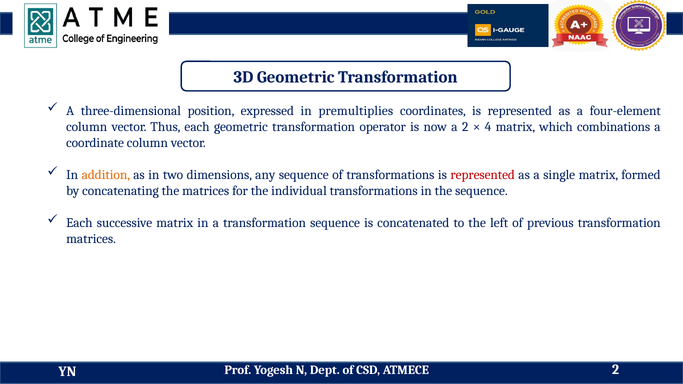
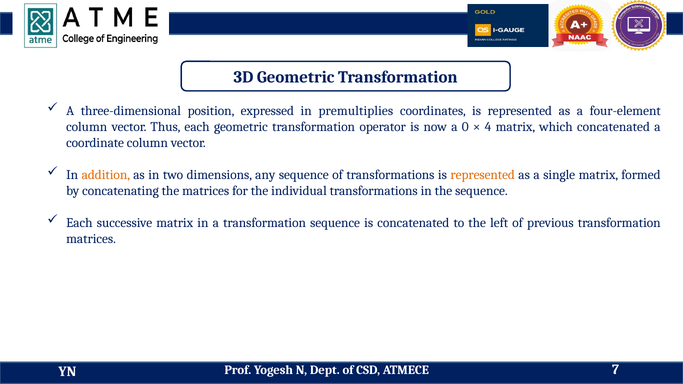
a 2: 2 -> 0
which combinations: combinations -> concatenated
represented at (483, 175) colour: red -> orange
YN 2: 2 -> 7
